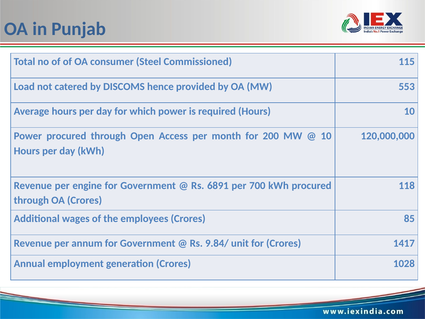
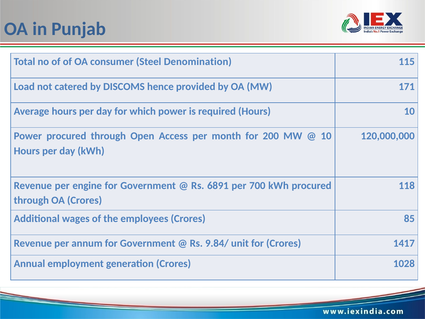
Commissioned: Commissioned -> Denomination
553: 553 -> 171
